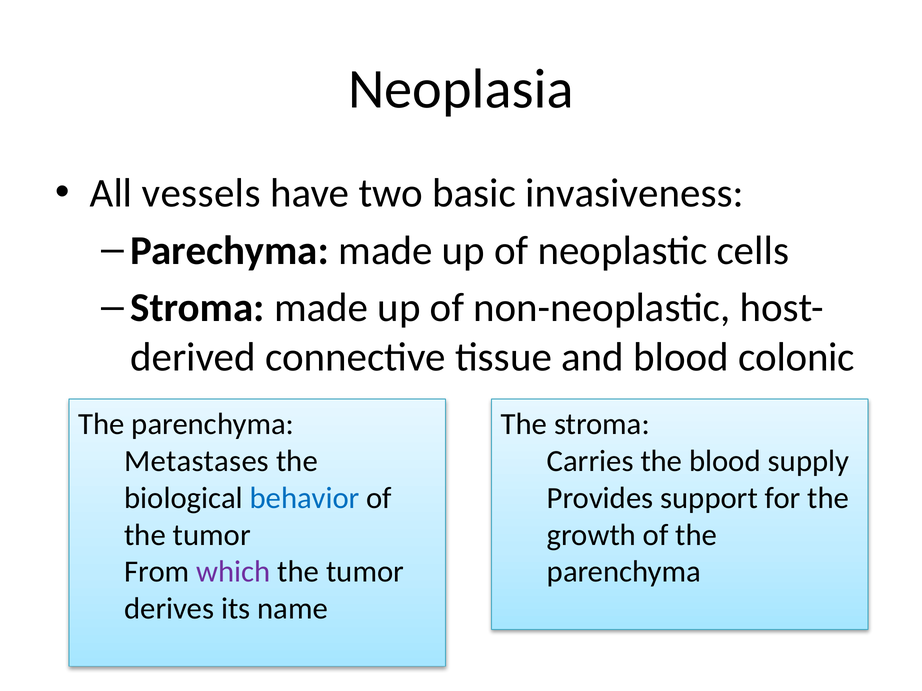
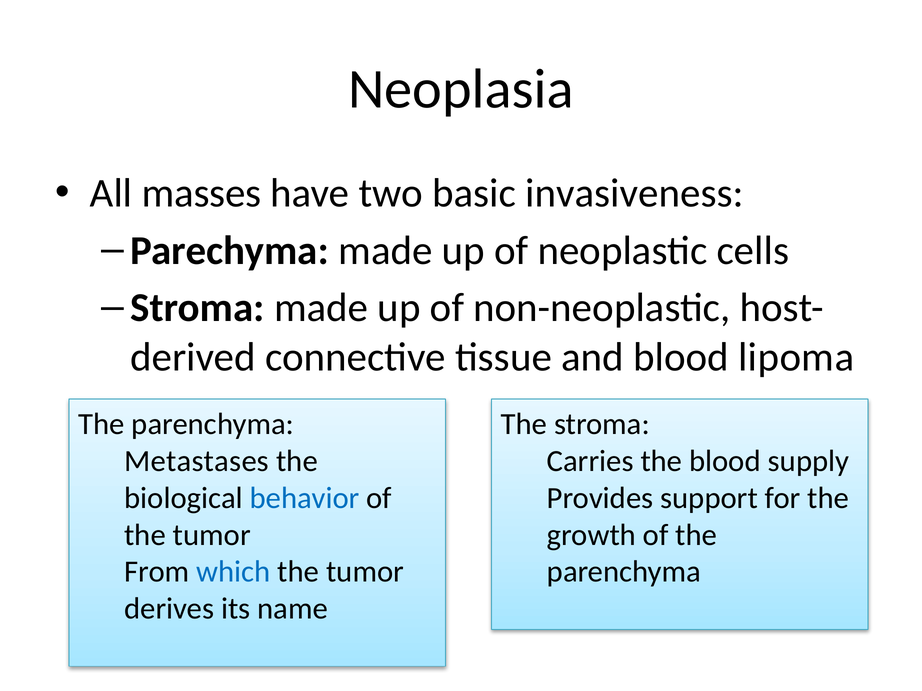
vessels: vessels -> masses
colonic: colonic -> lipoma
which colour: purple -> blue
